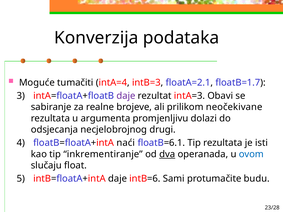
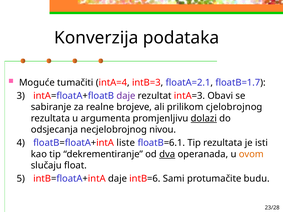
neočekivane: neočekivane -> cjelobrojnog
dolazi underline: none -> present
drugi: drugi -> nivou
naći: naći -> liste
inkrementiranje: inkrementiranje -> dekrementiranje
ovom colour: blue -> orange
